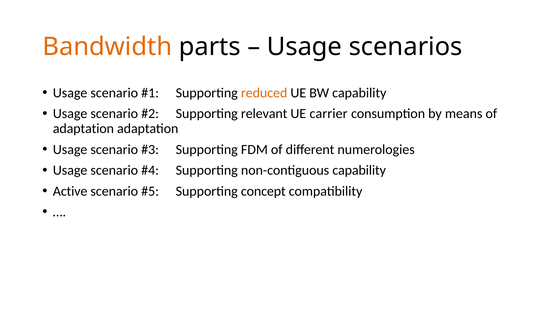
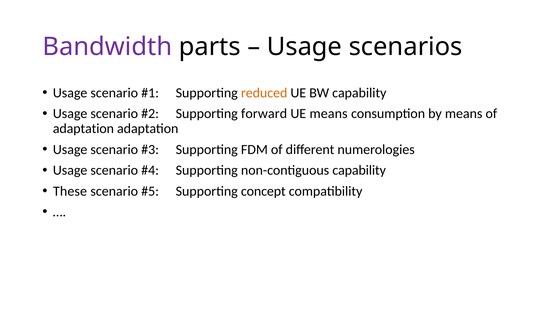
Bandwidth colour: orange -> purple
relevant: relevant -> forward
UE carrier: carrier -> means
Active: Active -> These
